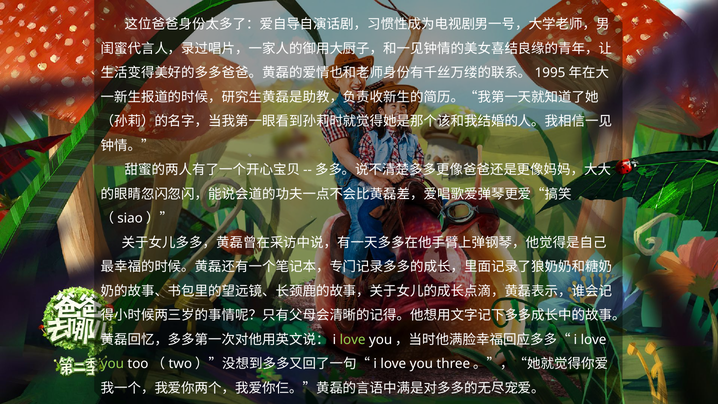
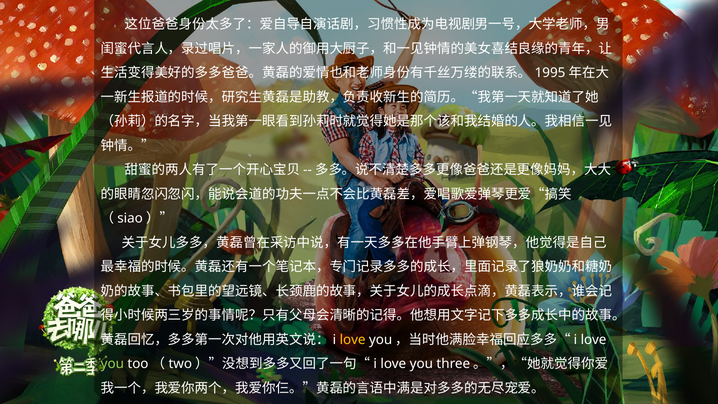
love at (353, 340) colour: light green -> yellow
